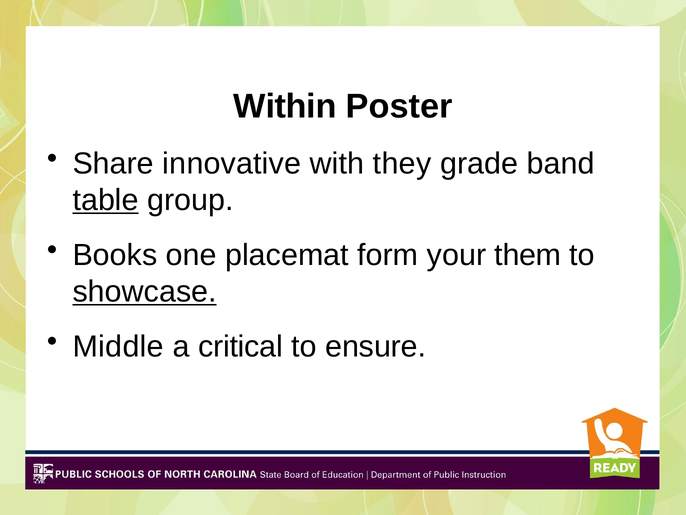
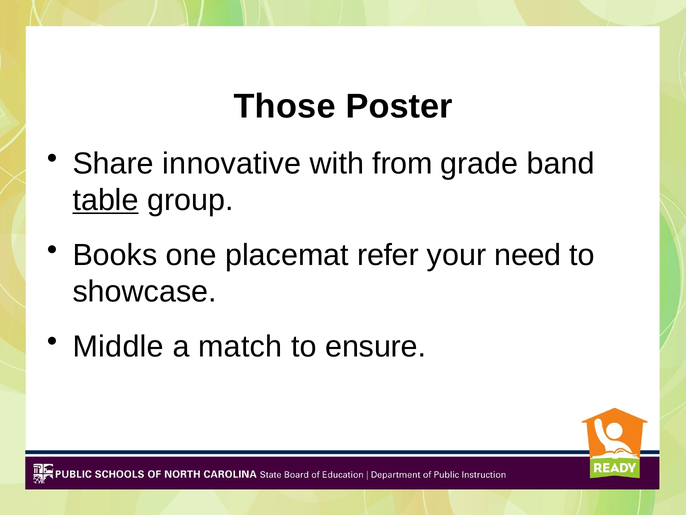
Within: Within -> Those
they: they -> from
form: form -> refer
them: them -> need
showcase underline: present -> none
critical: critical -> match
